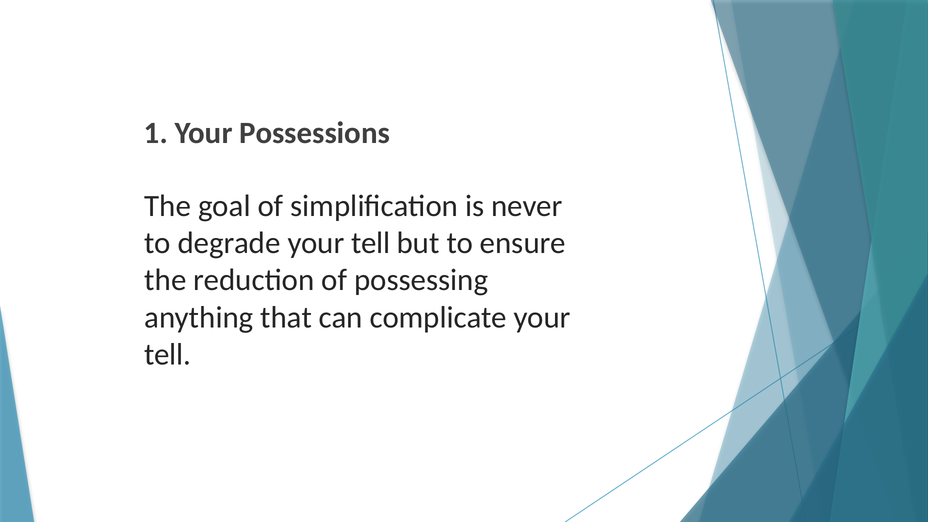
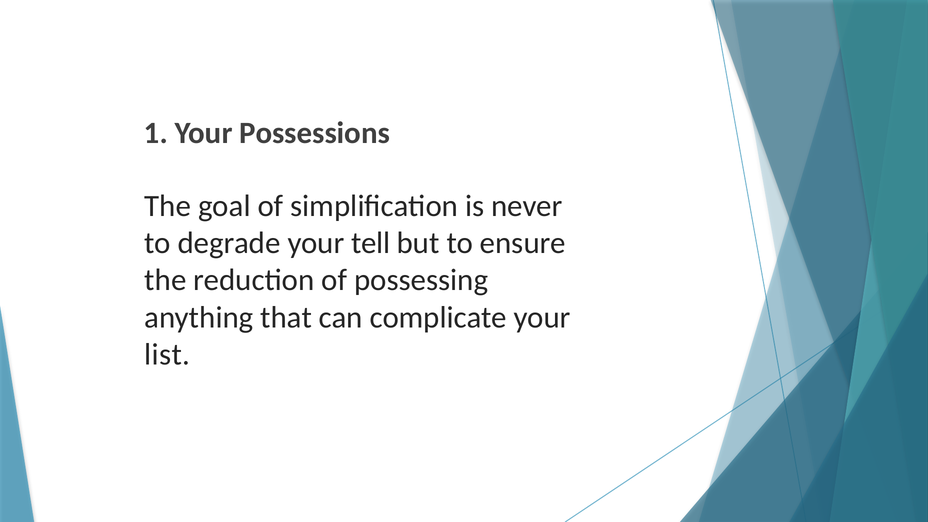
tell at (168, 354): tell -> list
